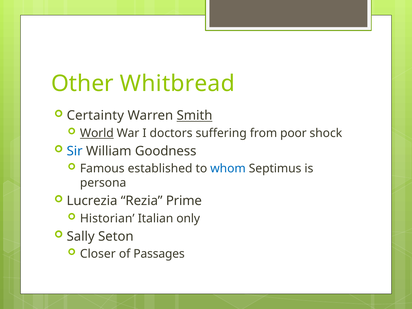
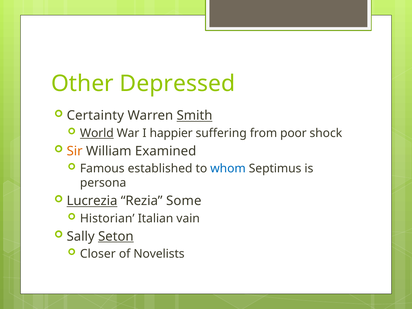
Whitbread: Whitbread -> Depressed
doctors: doctors -> happier
Sir colour: blue -> orange
Goodness: Goodness -> Examined
Lucrezia underline: none -> present
Prime: Prime -> Some
only: only -> vain
Seton underline: none -> present
Passages: Passages -> Novelists
